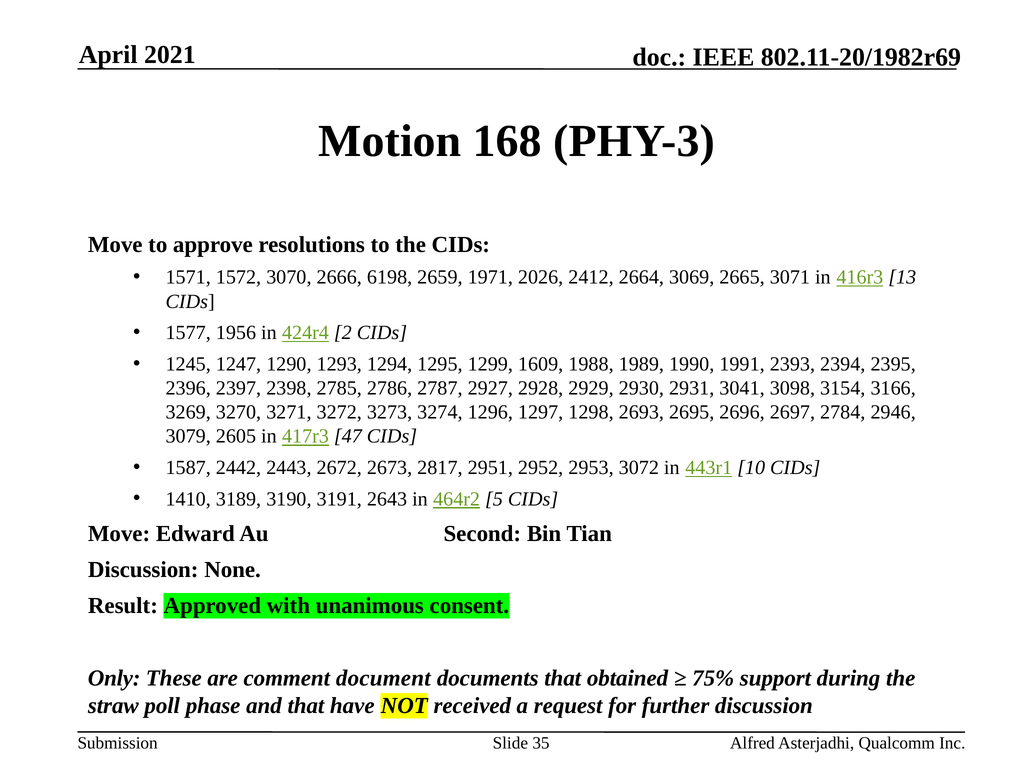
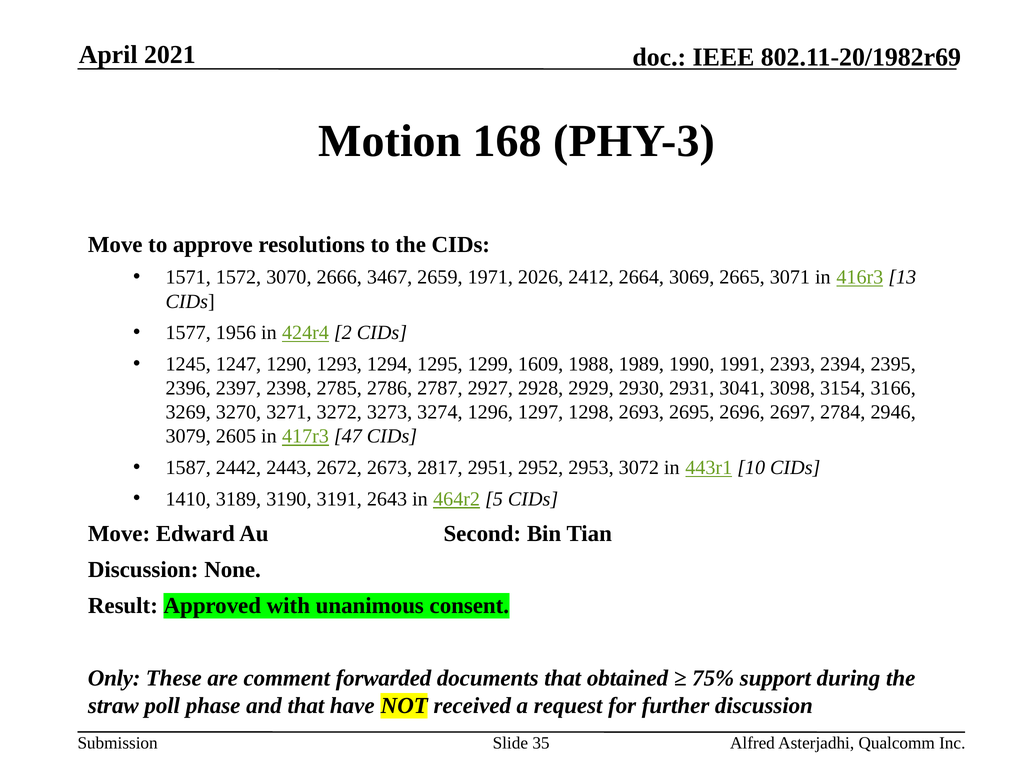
6198: 6198 -> 3467
document: document -> forwarded
